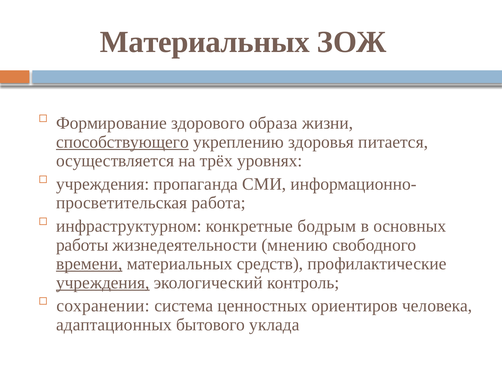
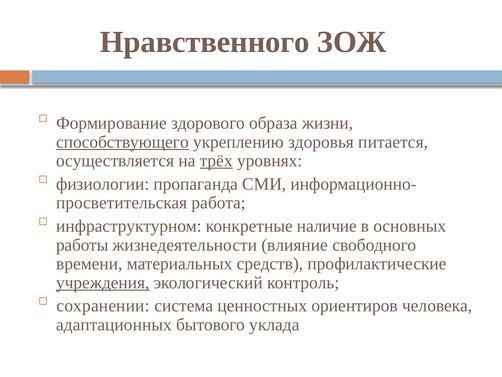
Материальных at (205, 42): Материальных -> Нравственного
трёх underline: none -> present
учреждения at (103, 184): учреждения -> физиологии
бодрым: бодрым -> наличие
мнению: мнению -> влияние
времени underline: present -> none
